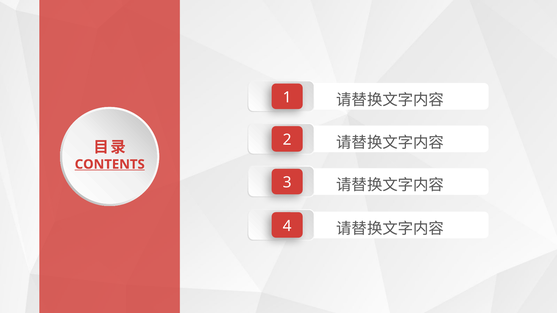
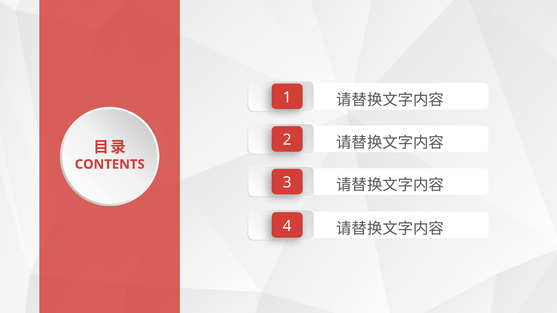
CONTENTS underline: present -> none
